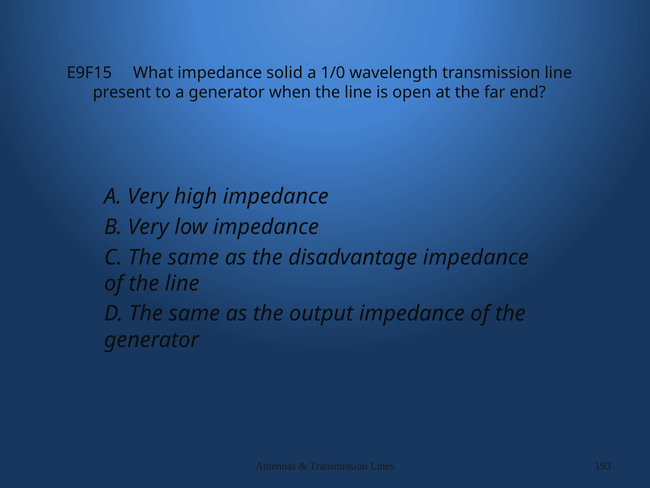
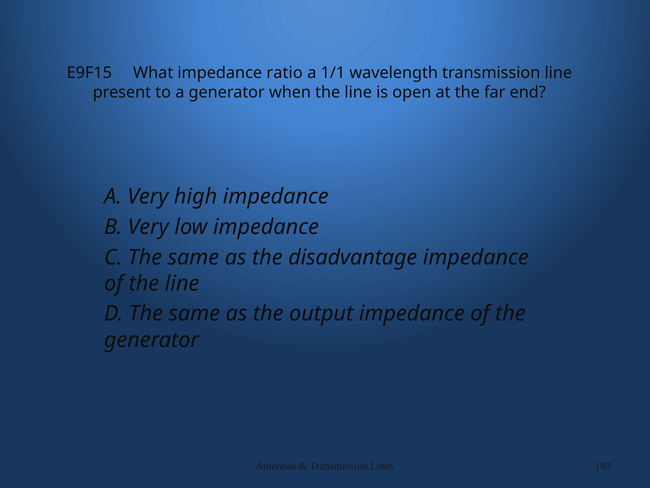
solid: solid -> ratio
1/0: 1/0 -> 1/1
